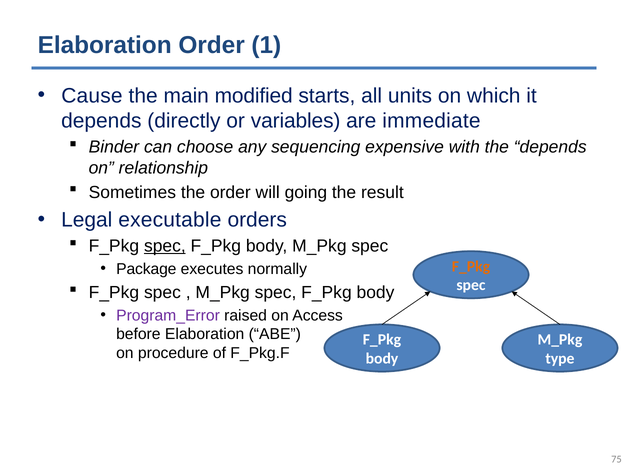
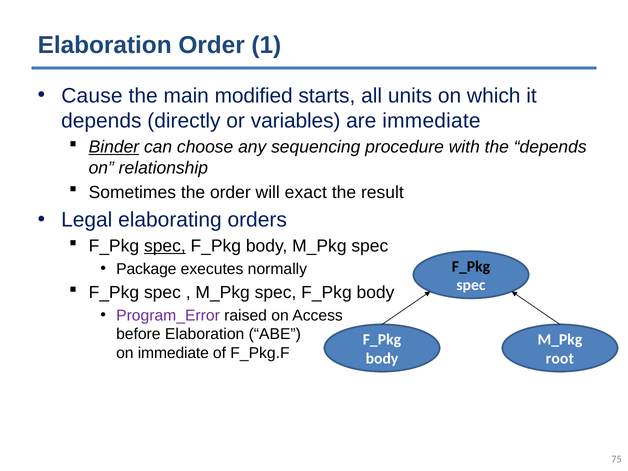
Binder underline: none -> present
expensive: expensive -> procedure
going: going -> exact
executable: executable -> elaborating
F_Pkg at (471, 266) colour: orange -> black
on procedure: procedure -> immediate
type: type -> root
